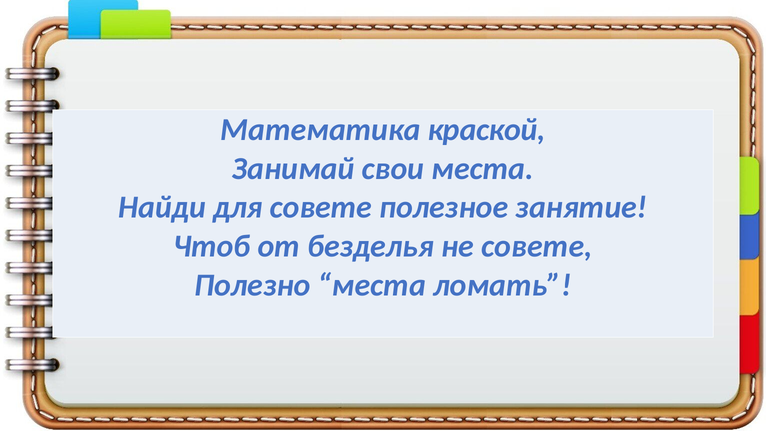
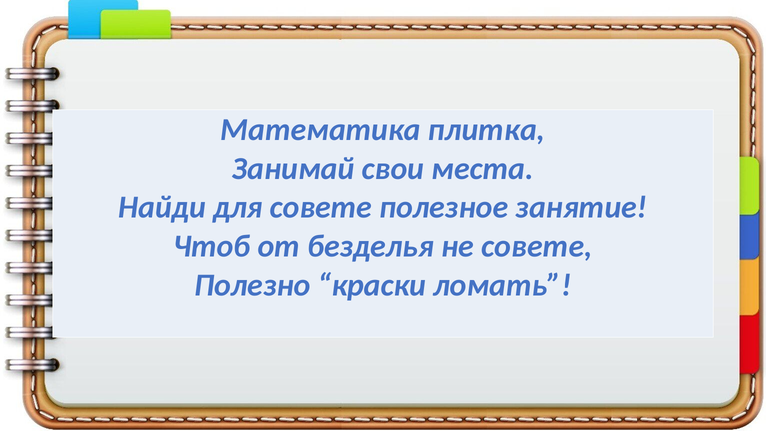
краской: краской -> плитка
Полезно места: места -> краски
